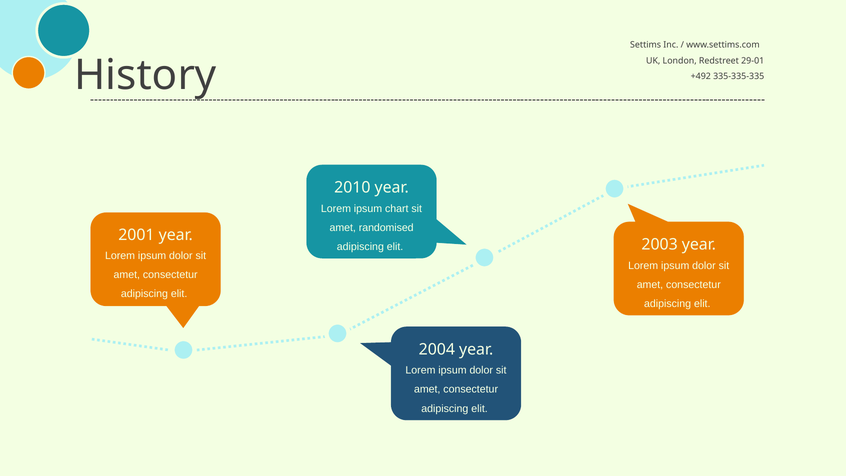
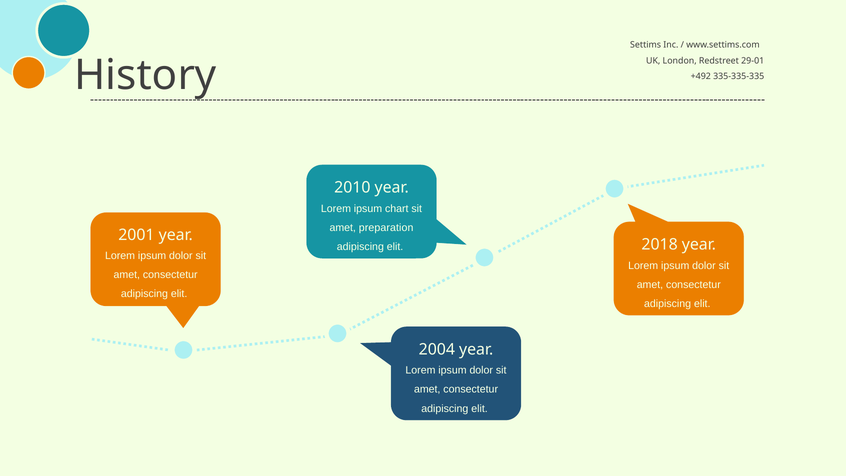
randomised: randomised -> preparation
2003: 2003 -> 2018
